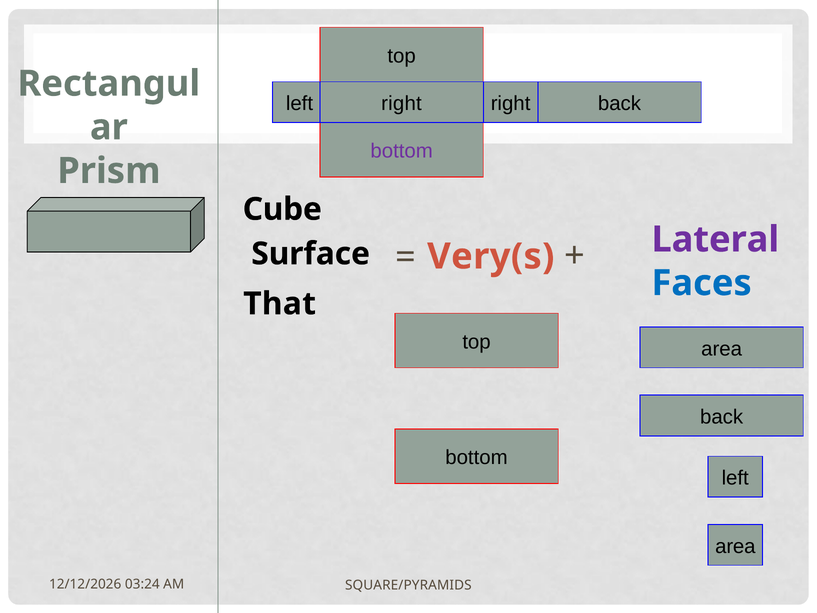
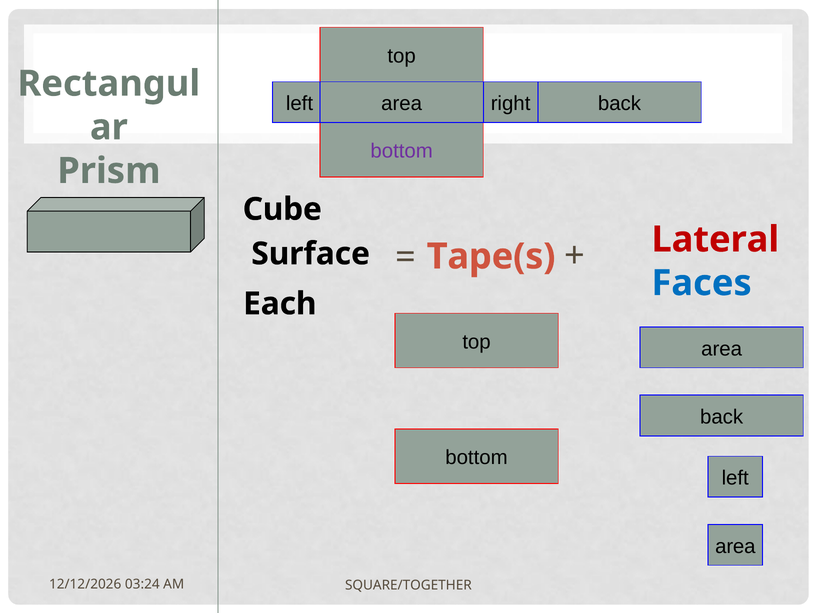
right at (401, 104): right -> area
Very(s: Very(s -> Tape(s
Lateral colour: purple -> red
That: That -> Each
SQUARE/PYRAMIDS: SQUARE/PYRAMIDS -> SQUARE/TOGETHER
